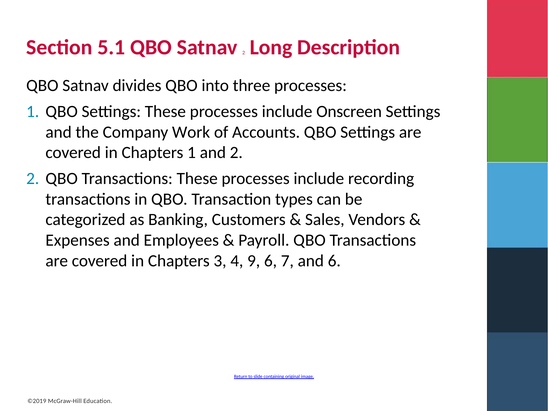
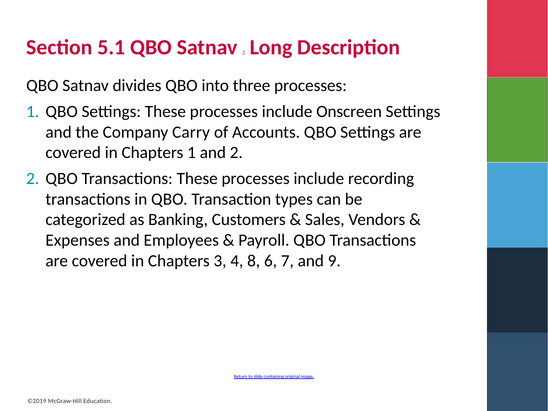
Work: Work -> Carry
9: 9 -> 8
and 6: 6 -> 9
